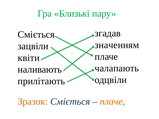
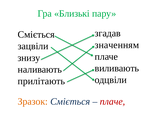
квіти: квіти -> знизу
чалапають: чалапають -> виливають
плаче at (112, 102) colour: orange -> red
